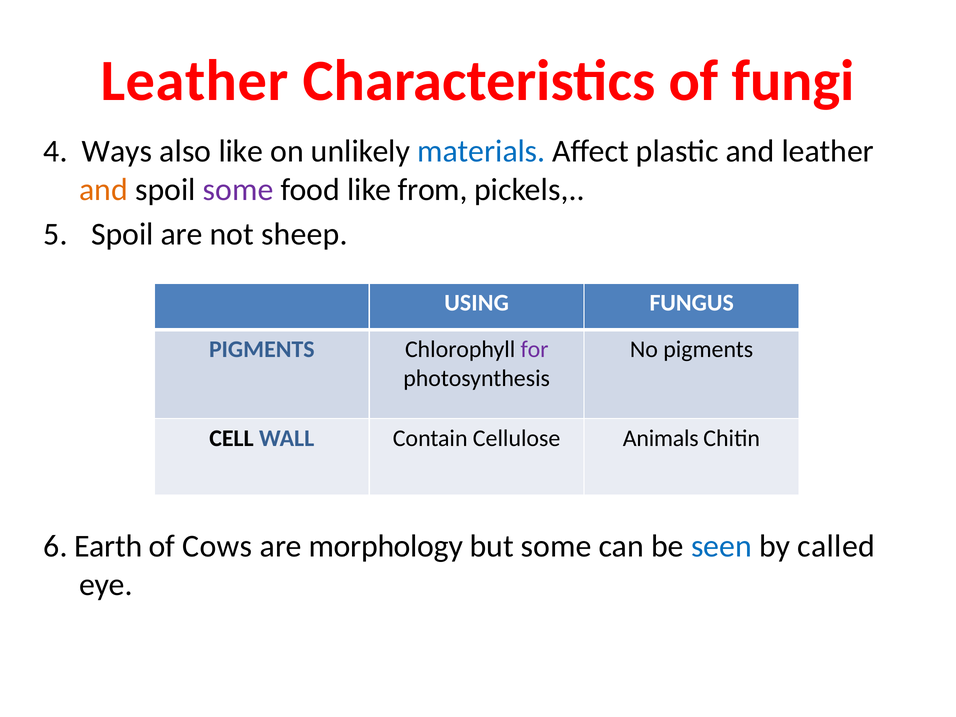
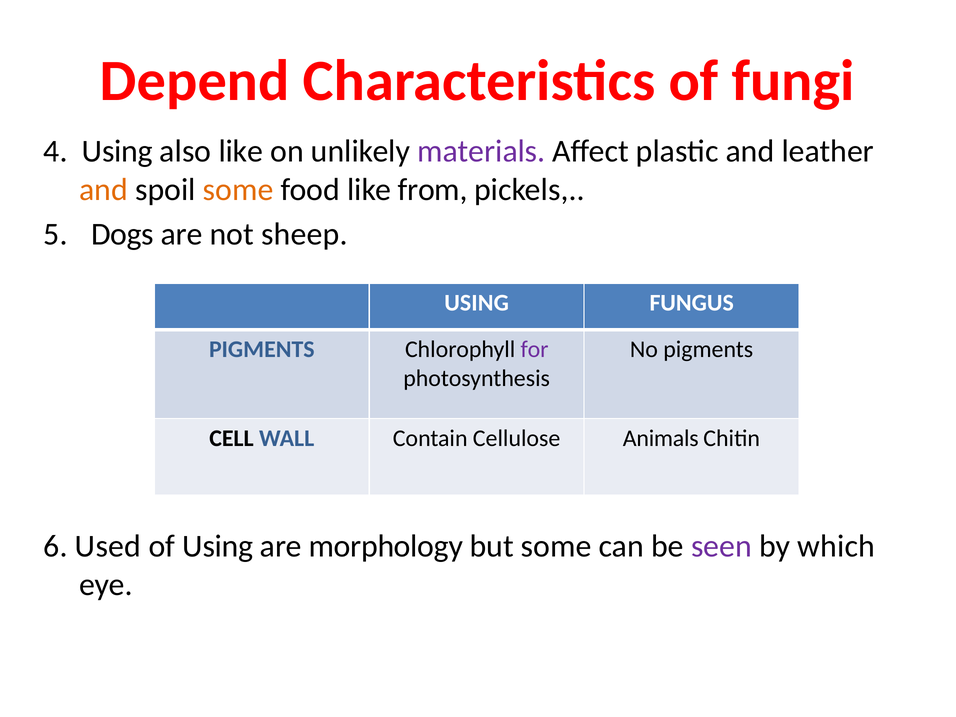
Leather at (195, 81): Leather -> Depend
4 Ways: Ways -> Using
materials colour: blue -> purple
some at (238, 189) colour: purple -> orange
Spoil at (122, 234): Spoil -> Dogs
Earth: Earth -> Used
of Cows: Cows -> Using
seen colour: blue -> purple
called: called -> which
